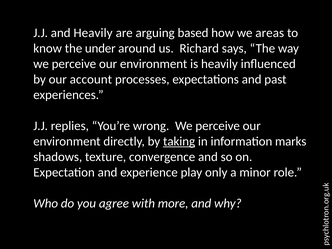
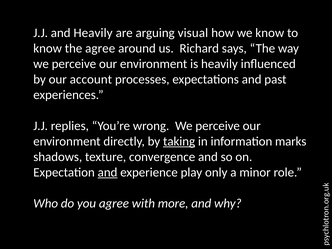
based: based -> visual
we areas: areas -> know
the under: under -> agree
and at (108, 172) underline: none -> present
